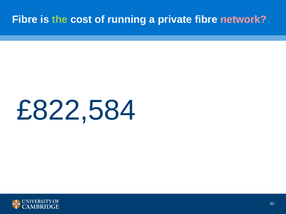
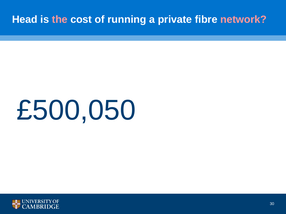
Fibre at (25, 19): Fibre -> Head
the colour: light green -> pink
£822,584: £822,584 -> £500,050
